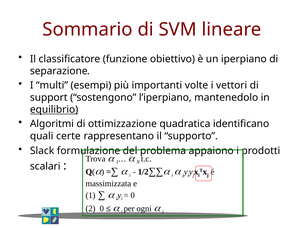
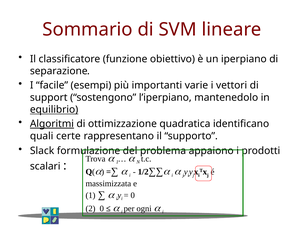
multi: multi -> facile
volte: volte -> varie
Algoritmi underline: none -> present
